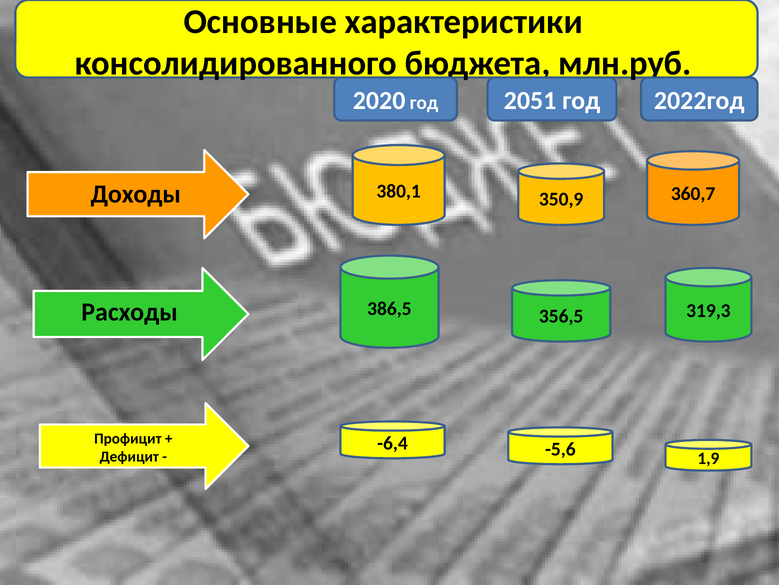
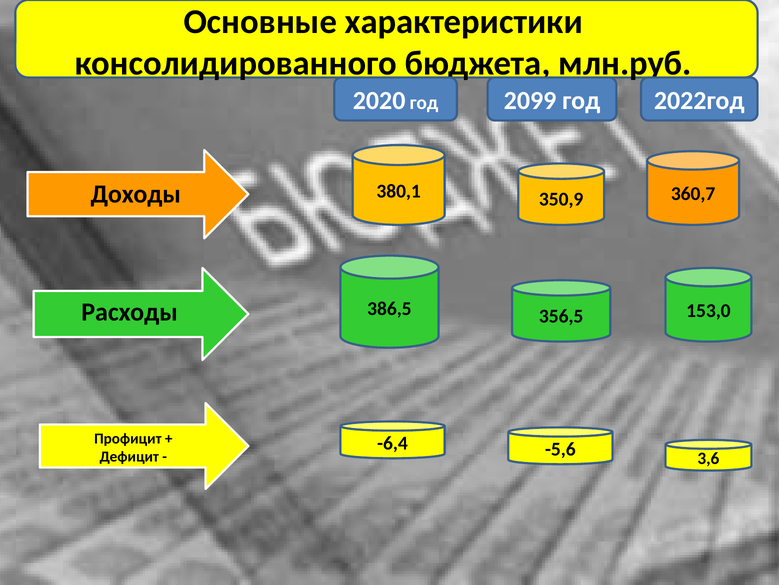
2051: 2051 -> 2099
319,3: 319,3 -> 153,0
1,9: 1,9 -> 3,6
